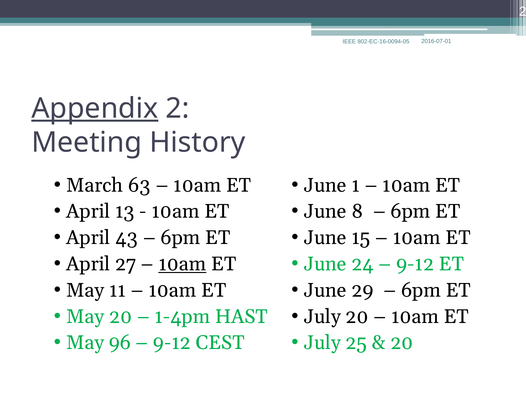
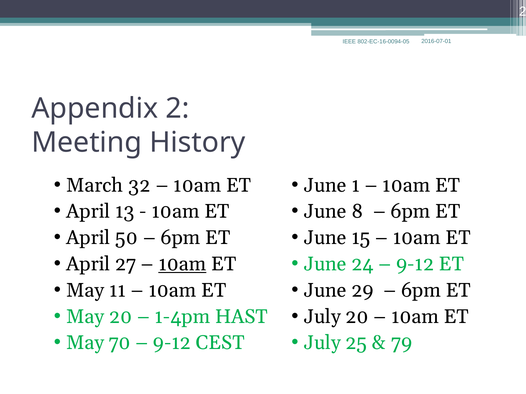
Appendix underline: present -> none
63: 63 -> 32
43: 43 -> 50
96: 96 -> 70
20 at (402, 343): 20 -> 79
